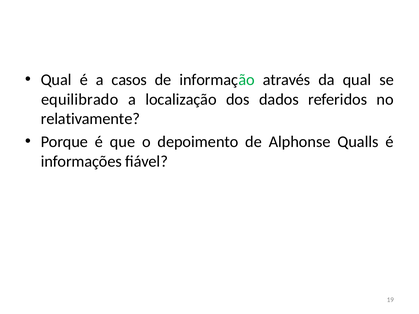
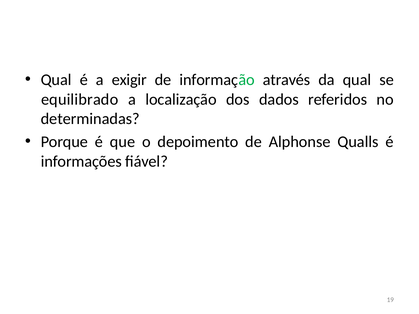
casos: casos -> exigir
relativamente: relativamente -> determinadas
